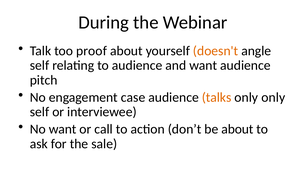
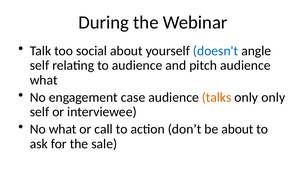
proof: proof -> social
doesn't colour: orange -> blue
and want: want -> pitch
pitch at (44, 80): pitch -> what
No want: want -> what
